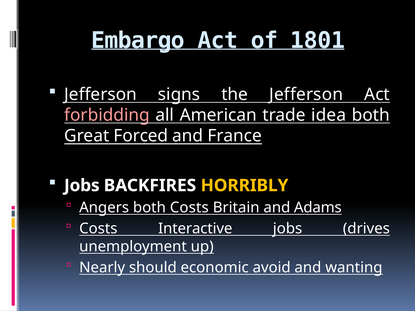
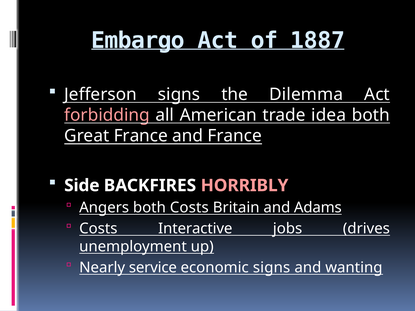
1801: 1801 -> 1887
the Jefferson: Jefferson -> Dilemma
Great Forced: Forced -> France
Jobs at (82, 186): Jobs -> Side
HORRIBLY colour: yellow -> pink
should: should -> service
economic avoid: avoid -> signs
